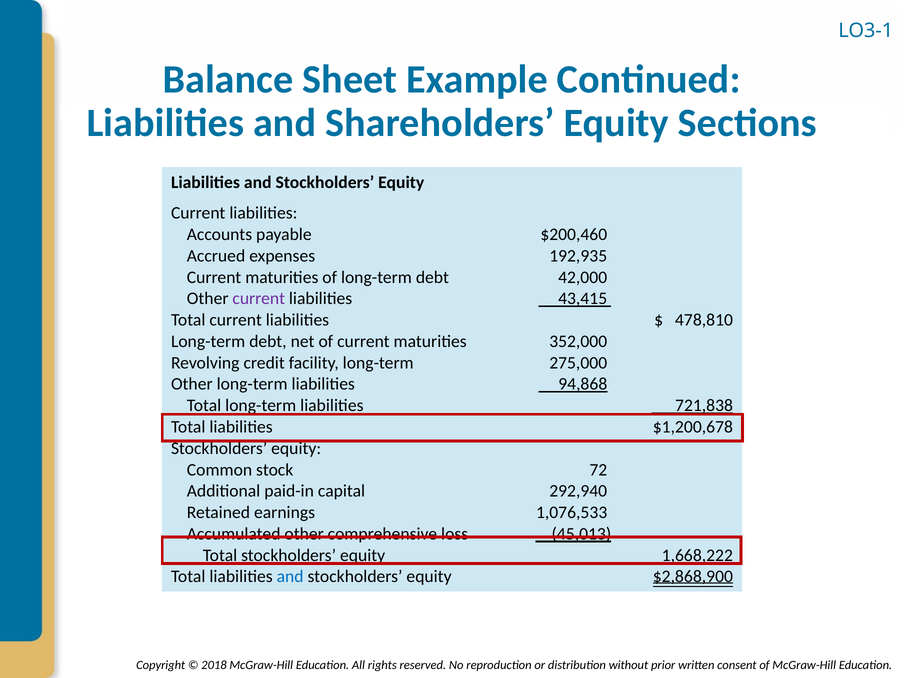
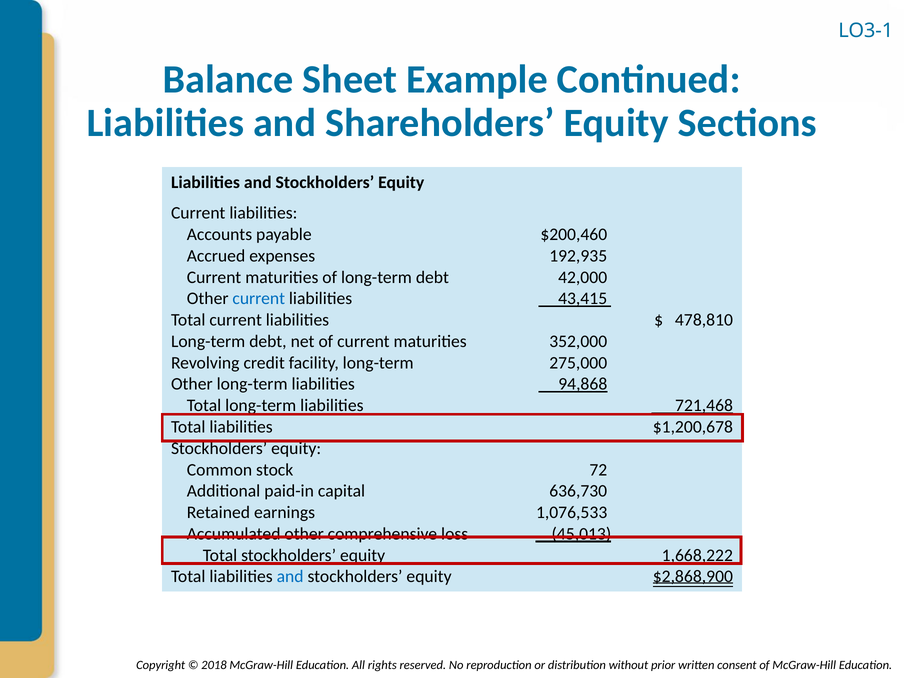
current at (259, 299) colour: purple -> blue
721,838: 721,838 -> 721,468
292,940: 292,940 -> 636,730
